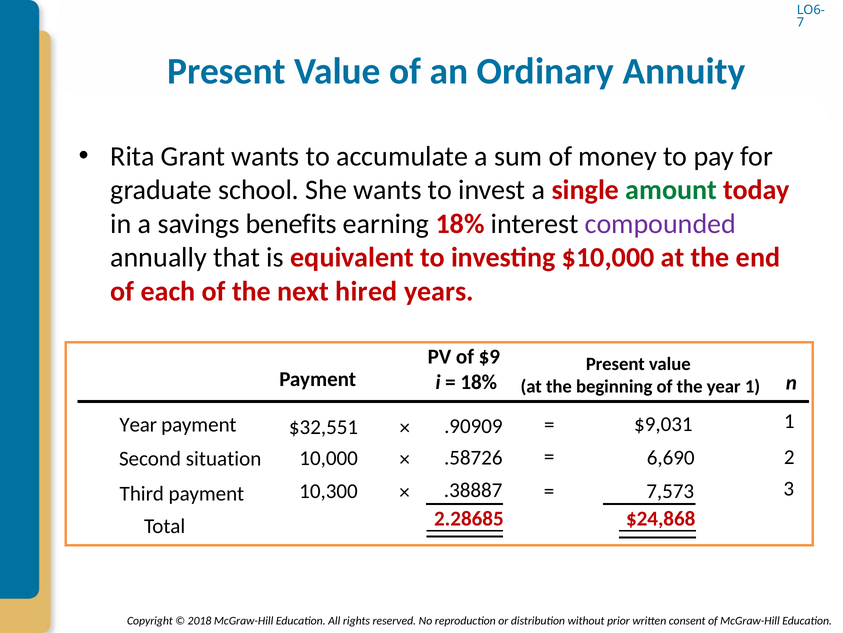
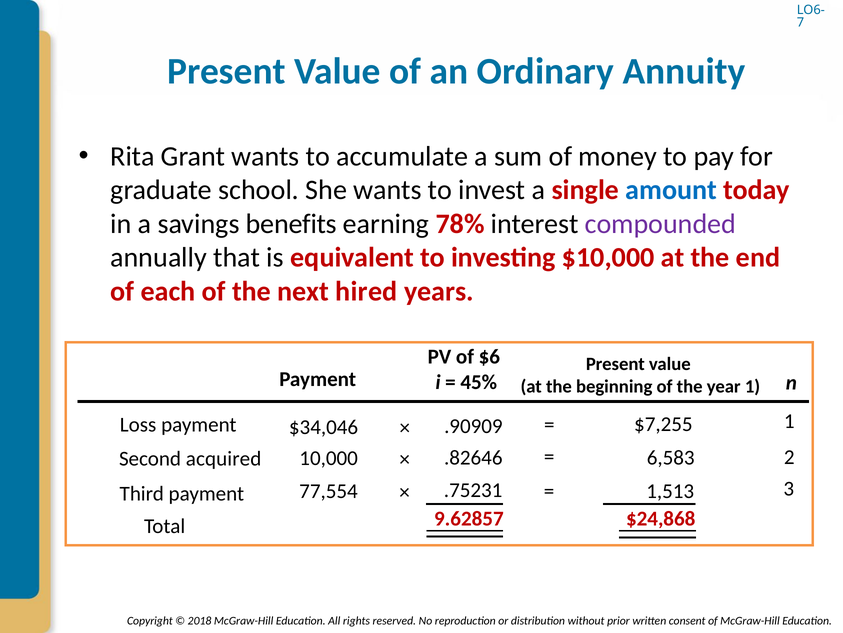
amount colour: green -> blue
earning 18%: 18% -> 78%
$9: $9 -> $6
18% at (479, 382): 18% -> 45%
Year at (138, 424): Year -> Loss
$32,551: $32,551 -> $34,046
$9,031: $9,031 -> $7,255
situation: situation -> acquired
.58726: .58726 -> .82646
6,690: 6,690 -> 6,583
10,300: 10,300 -> 77,554
.38887: .38887 -> .75231
7,573: 7,573 -> 1,513
2.28685: 2.28685 -> 9.62857
